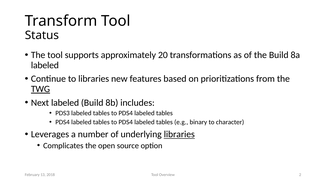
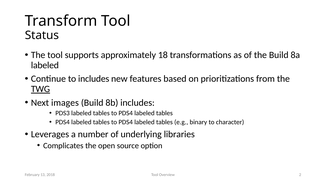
20: 20 -> 18
to libraries: libraries -> includes
Next labeled: labeled -> images
libraries at (179, 135) underline: present -> none
